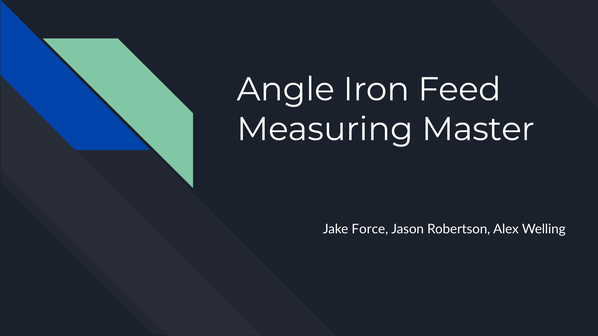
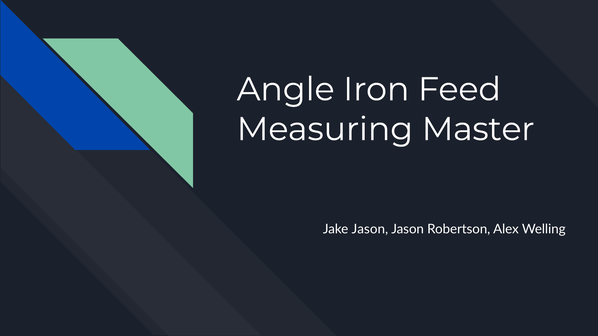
Jake Force: Force -> Jason
